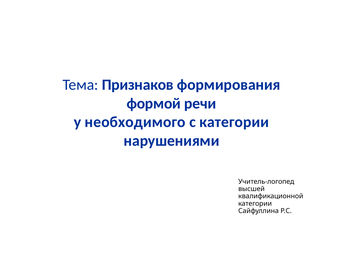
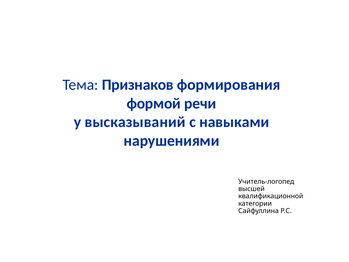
необходимого: необходимого -> высказываний
с категории: категории -> навыками
